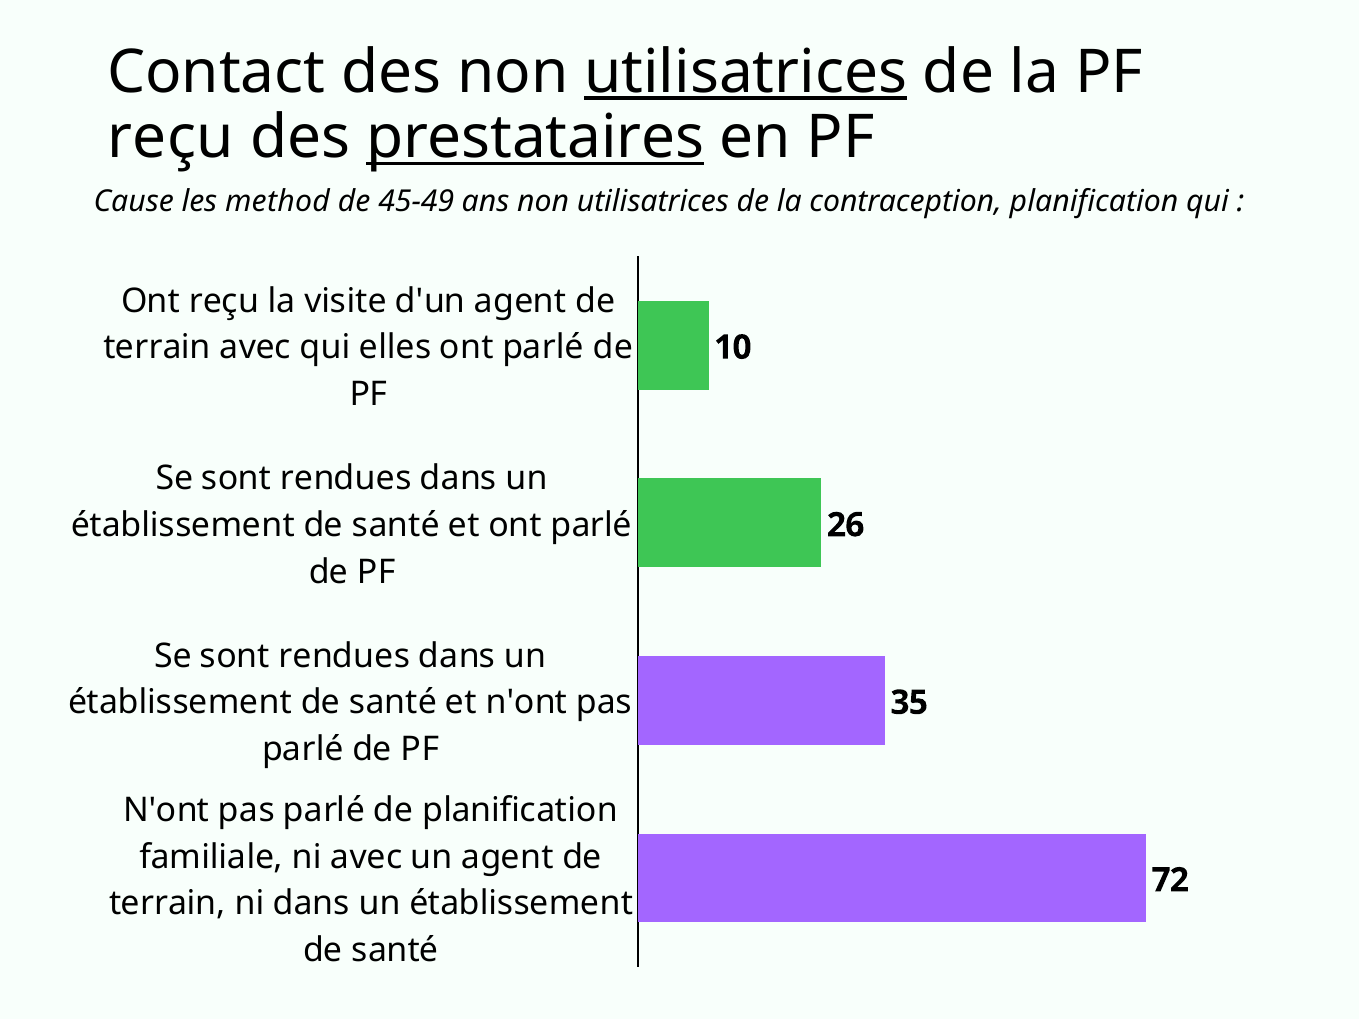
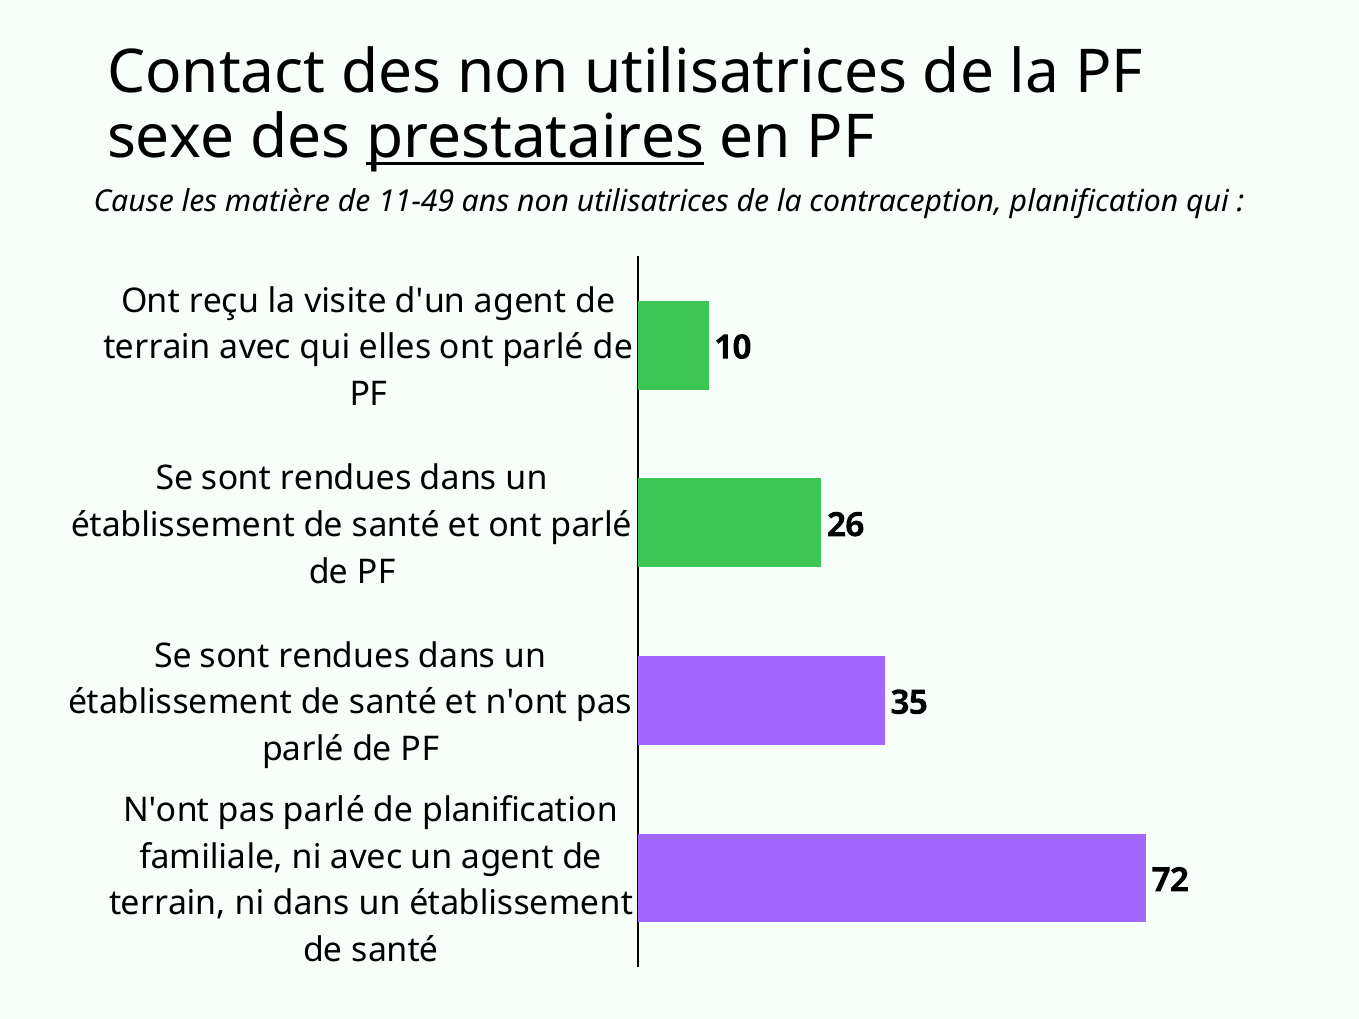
utilisatrices at (746, 72) underline: present -> none
reçu at (171, 137): reçu -> sexe
method: method -> matière
45-49: 45-49 -> 11-49
